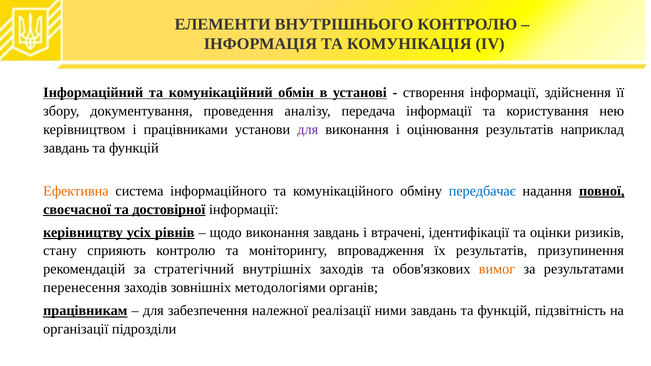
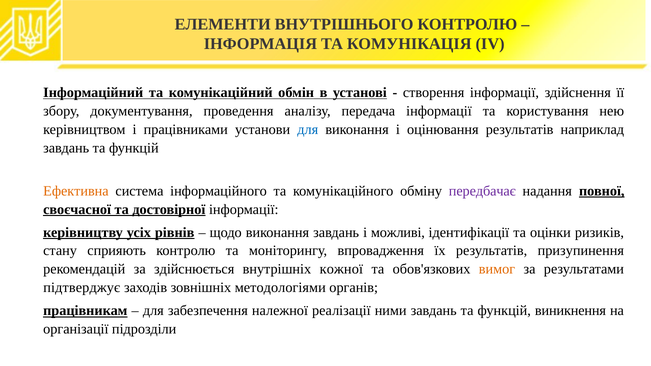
для at (308, 130) colour: purple -> blue
передбачає colour: blue -> purple
втрачені: втрачені -> можливі
стратегічний: стратегічний -> здійснюється
внутрішніх заходів: заходів -> кожної
перенесення: перенесення -> підтверджує
підзвітність: підзвітність -> виникнення
